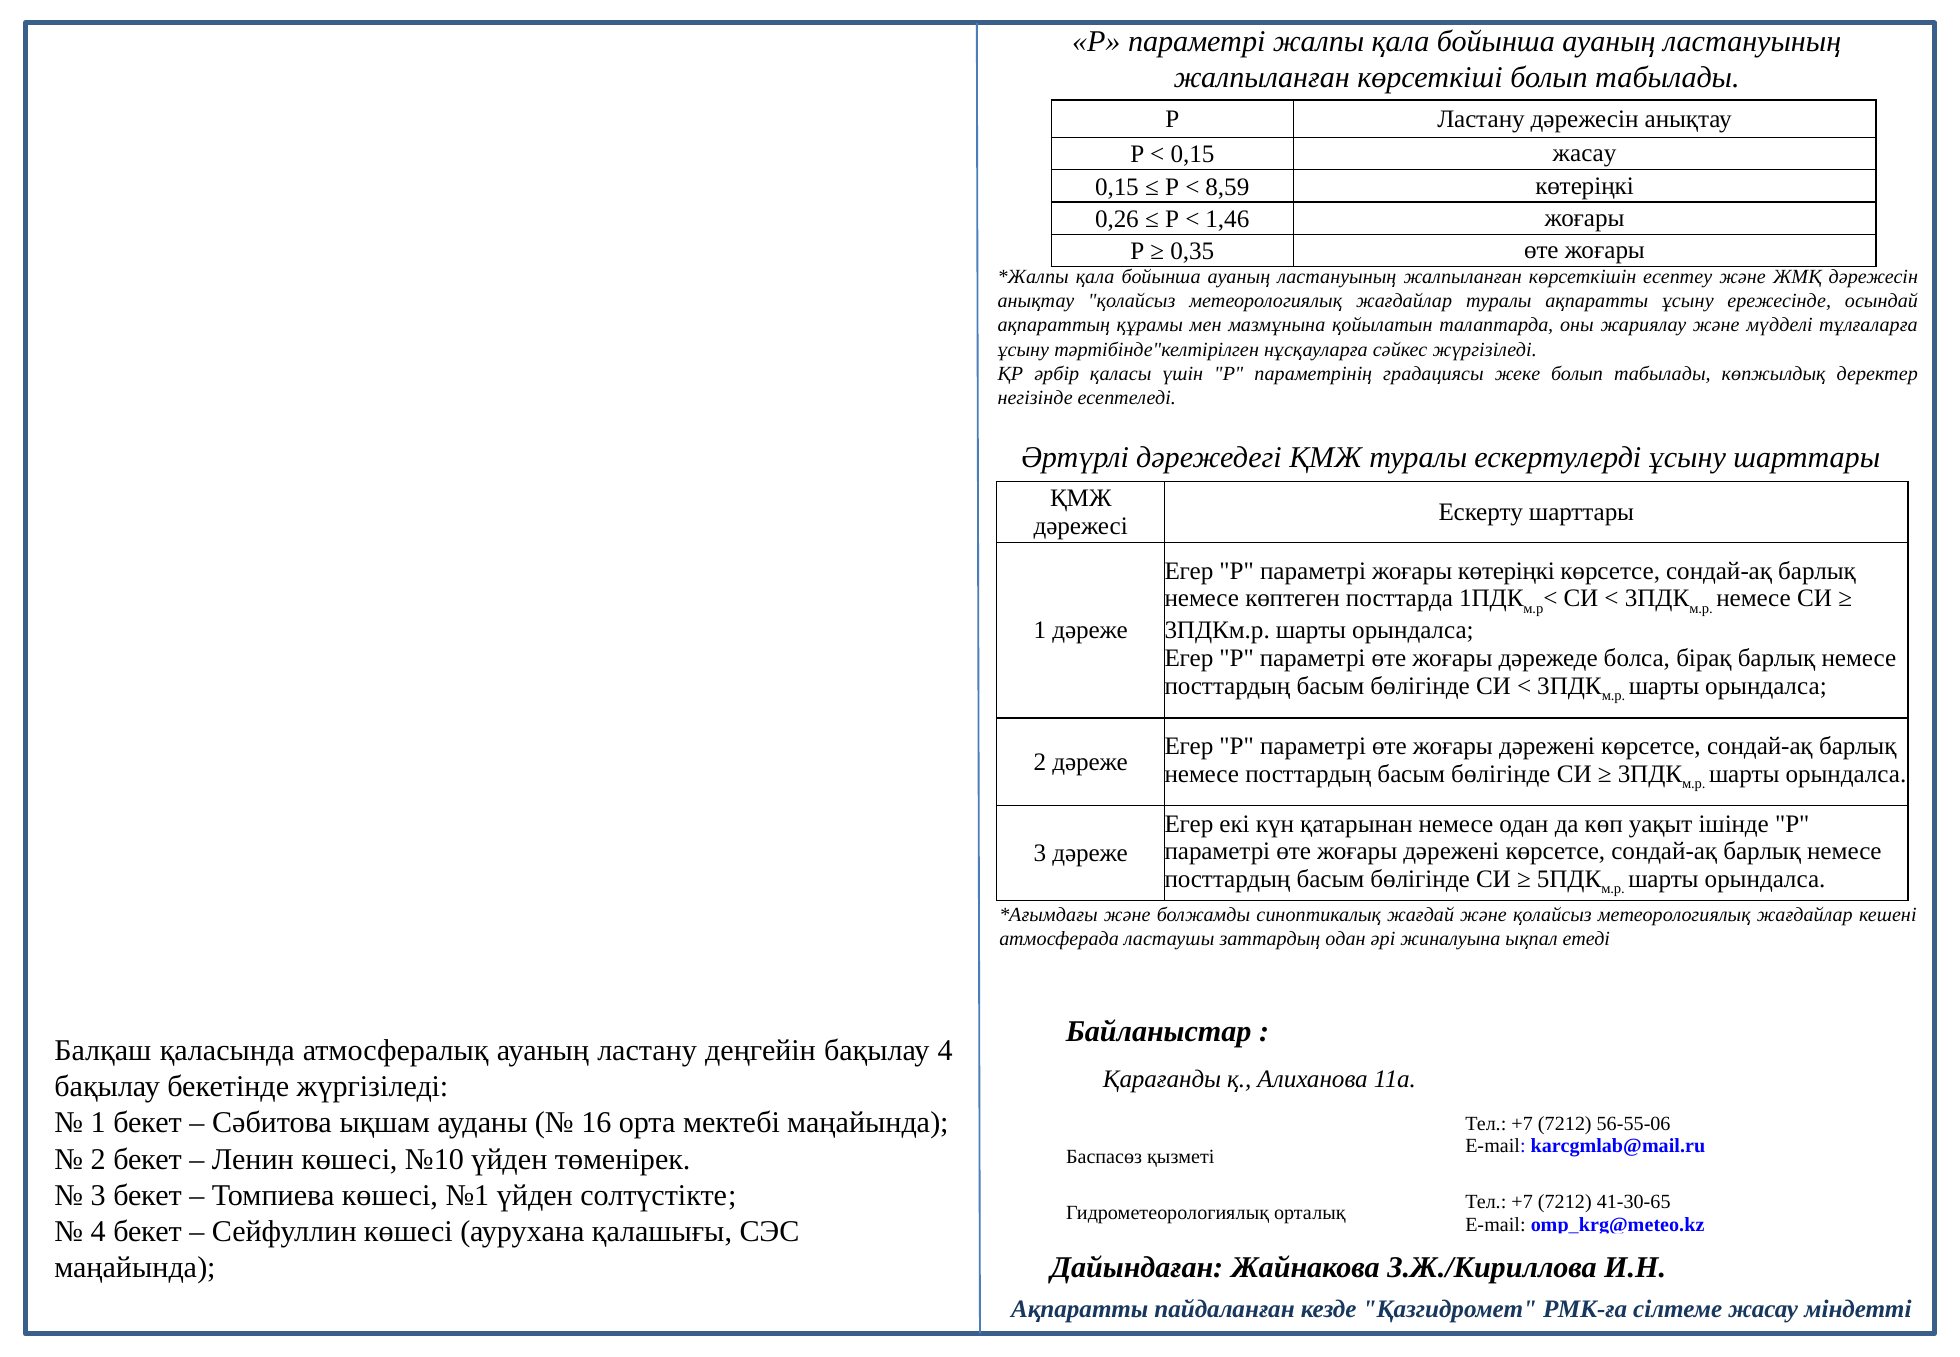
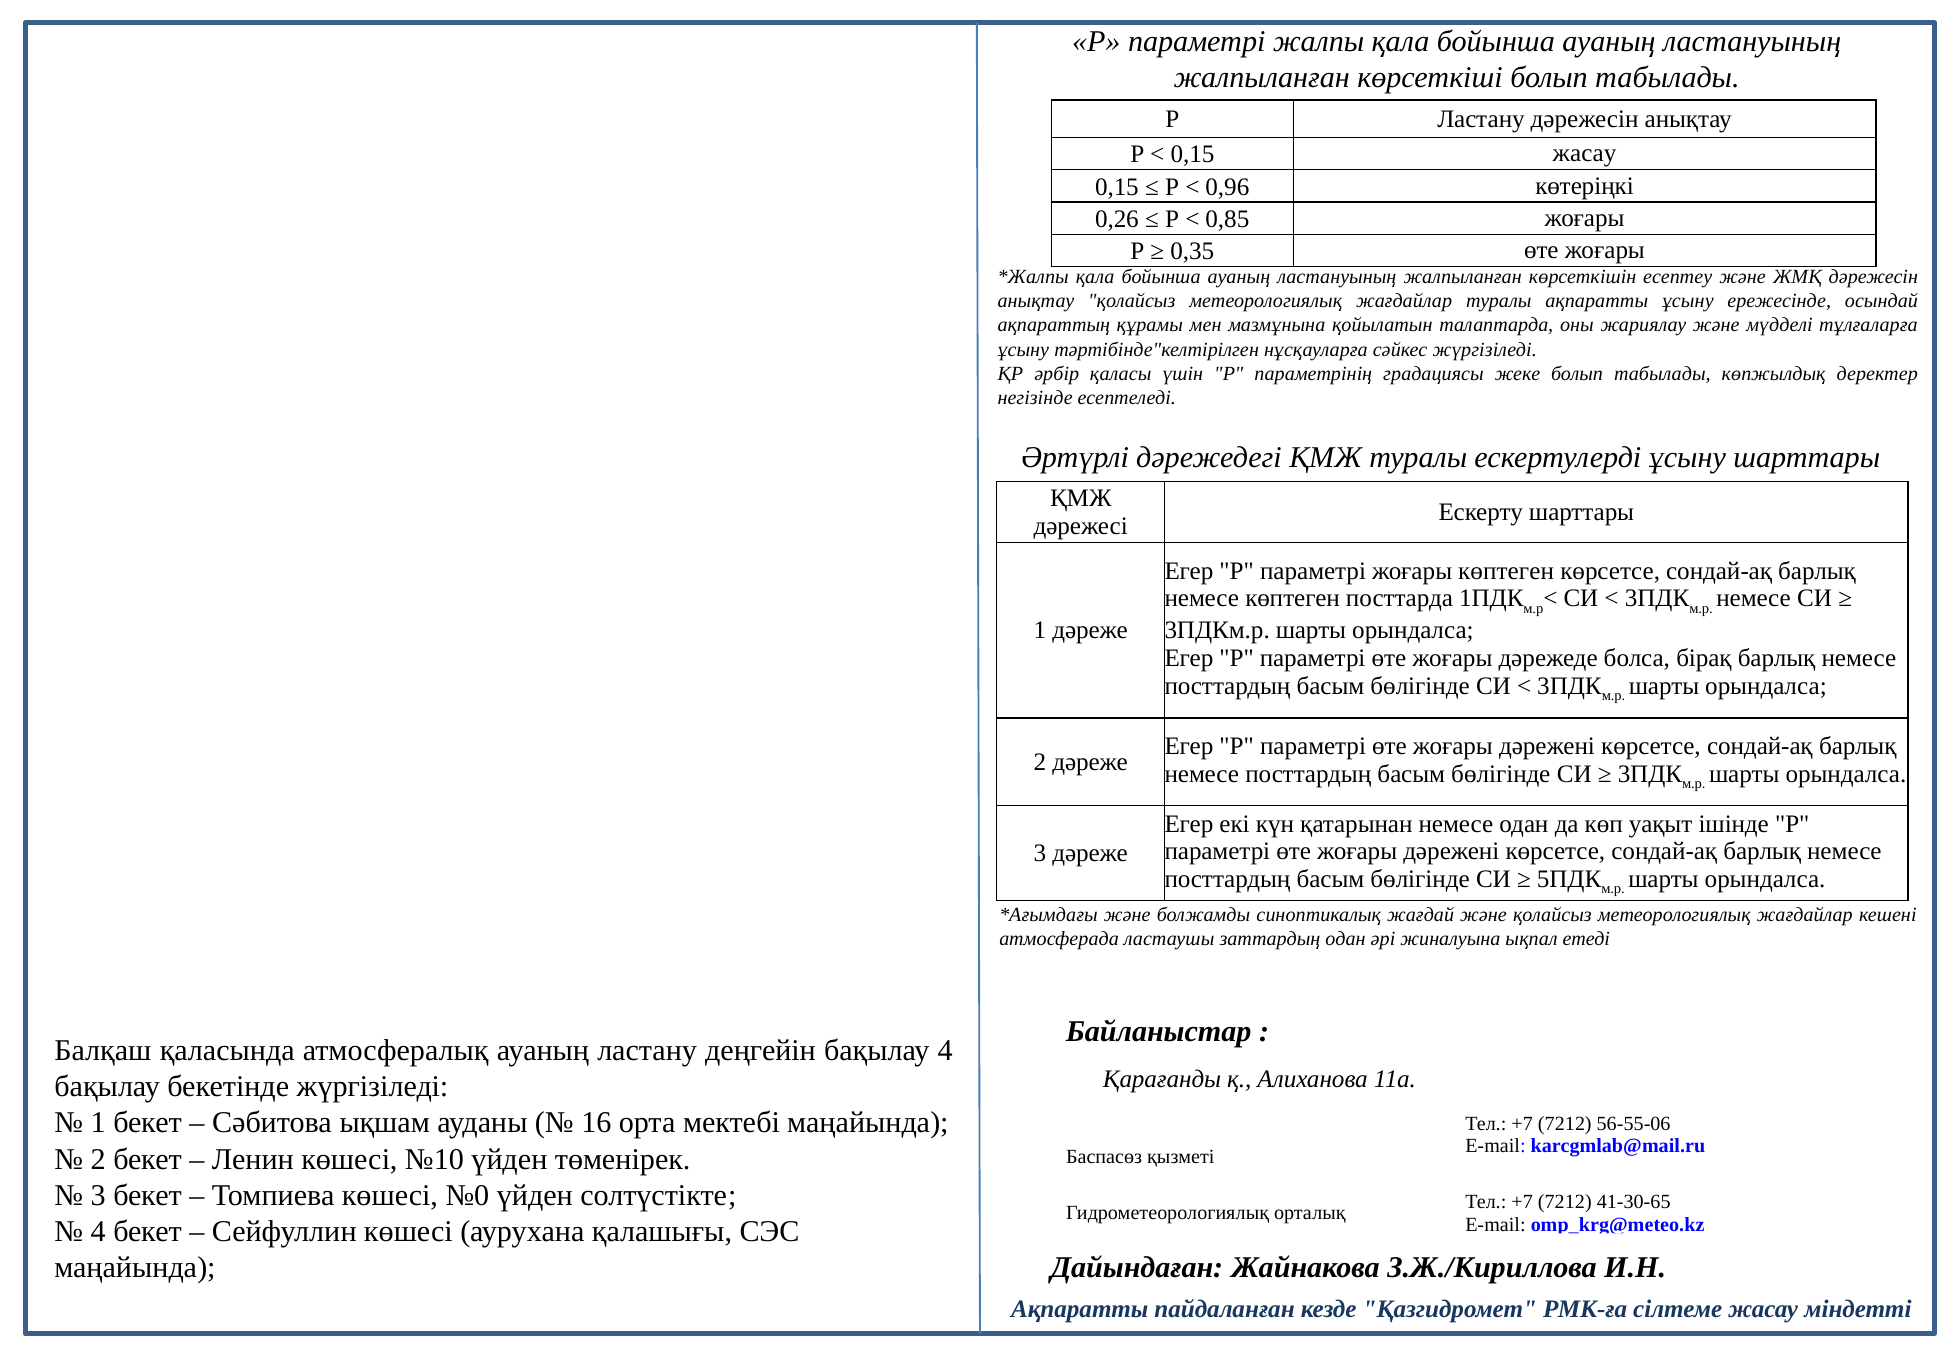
8,59: 8,59 -> 0,96
1,46: 1,46 -> 0,85
жоғары көтеріңкі: көтеріңкі -> көптеген
№1: №1 -> №0
